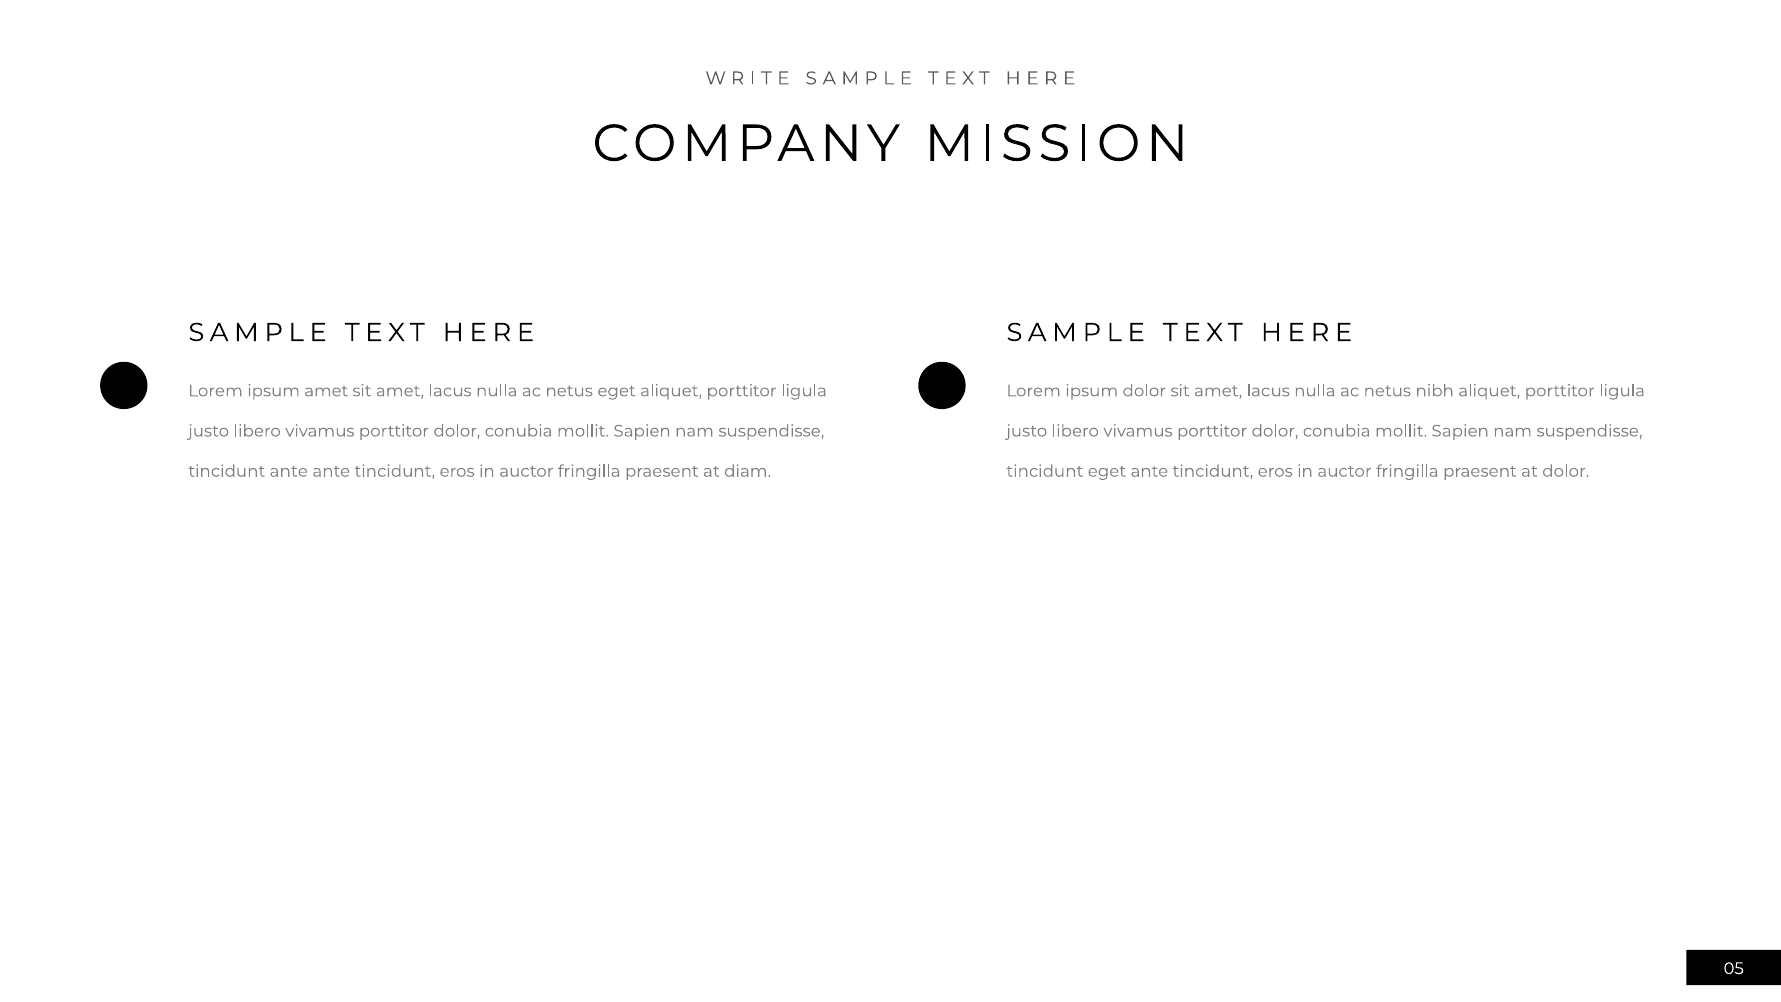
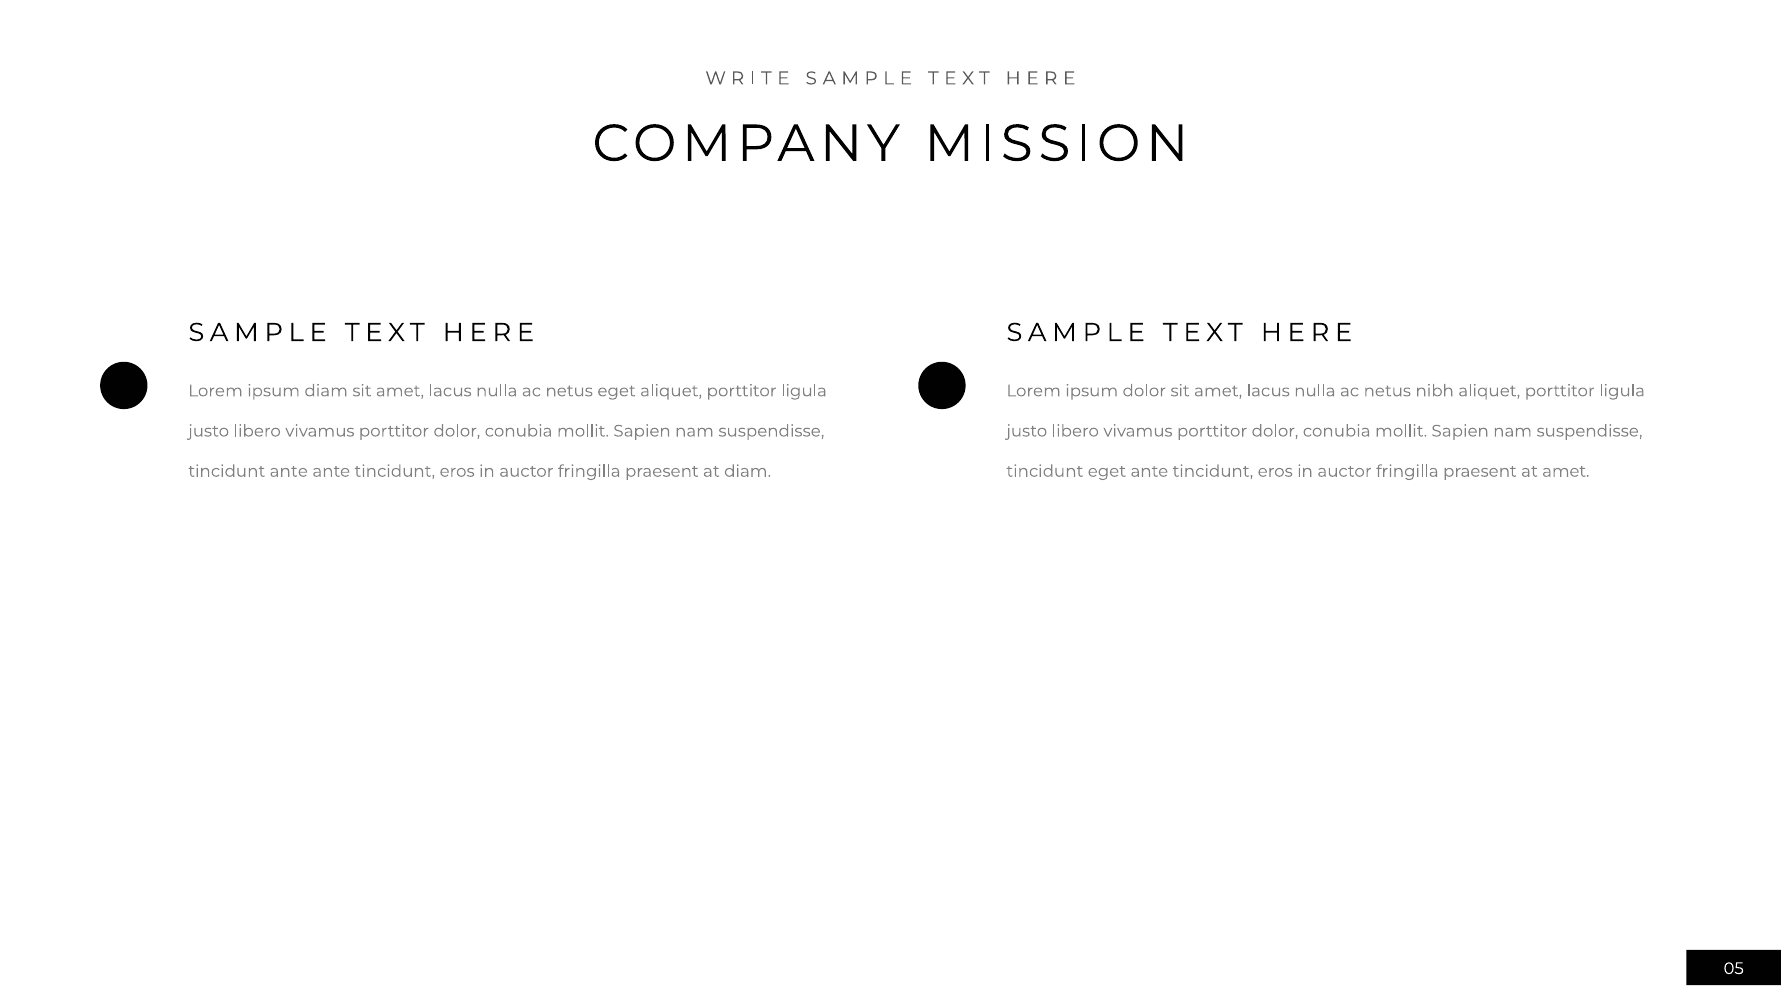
ipsum amet: amet -> diam
at dolor: dolor -> amet
